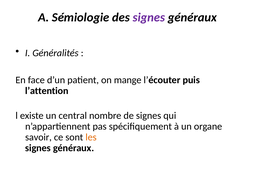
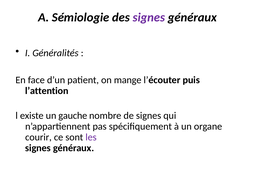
central: central -> gauche
savoir: savoir -> courir
les colour: orange -> purple
